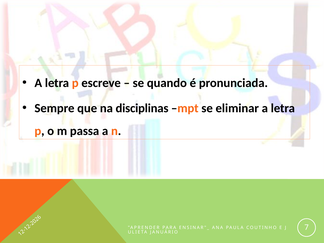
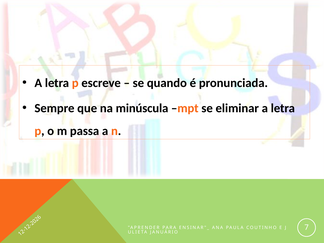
disciplinas: disciplinas -> minúscula
